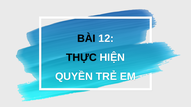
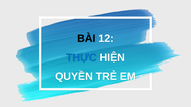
THỰC colour: black -> blue
